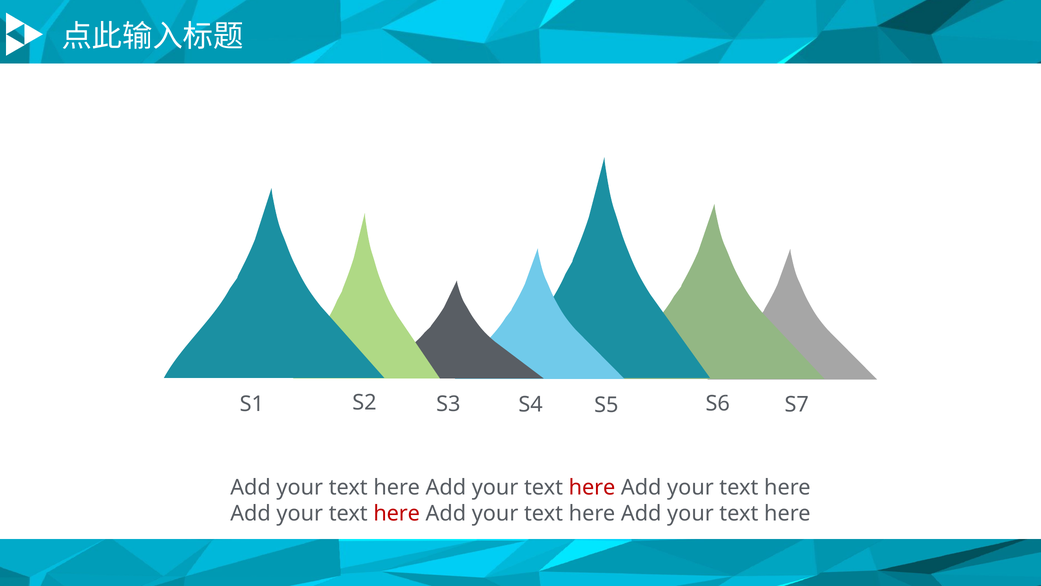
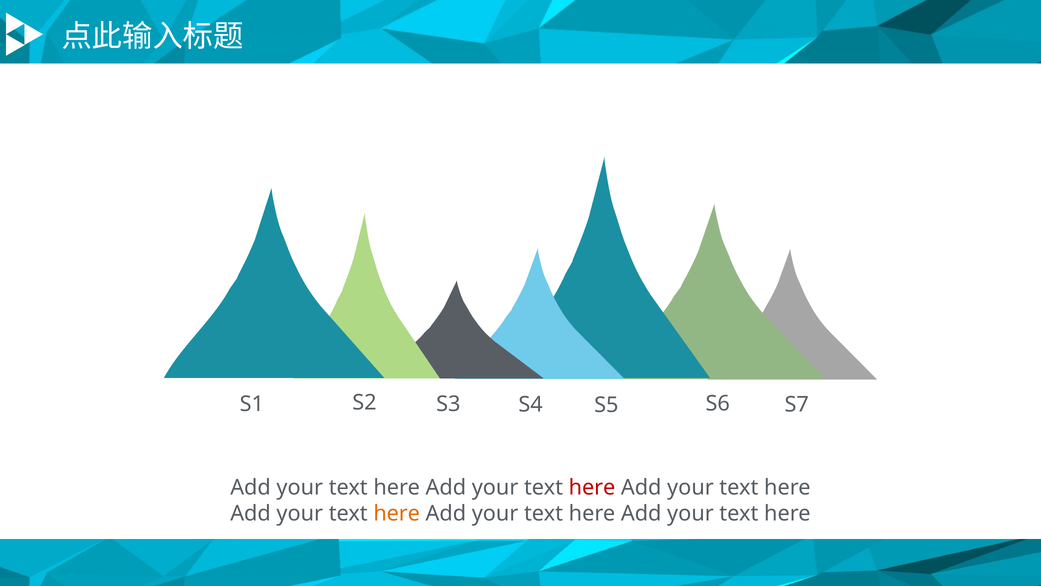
here at (397, 513) colour: red -> orange
